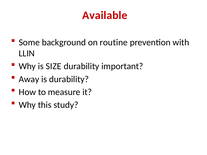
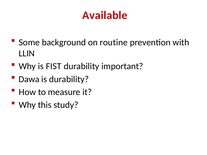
SIZE: SIZE -> FIST
Away: Away -> Dawa
